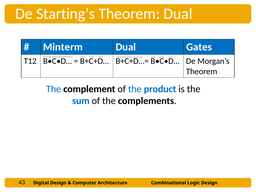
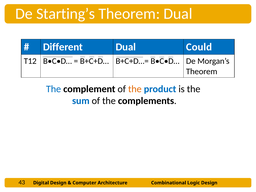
Minterm: Minterm -> Different
Gates: Gates -> Could
the at (135, 89) colour: blue -> orange
